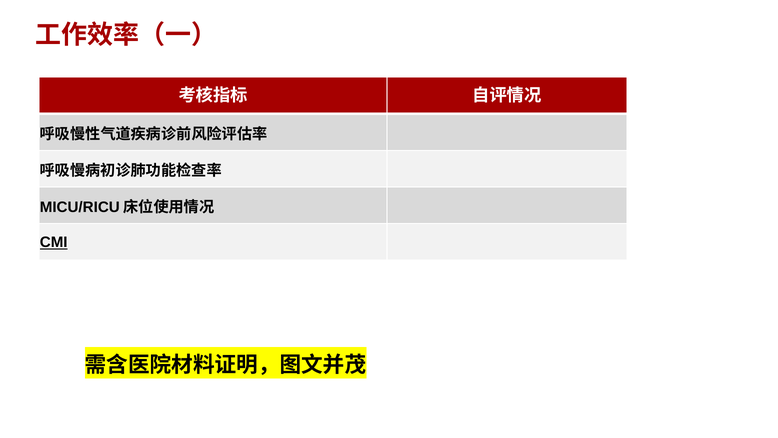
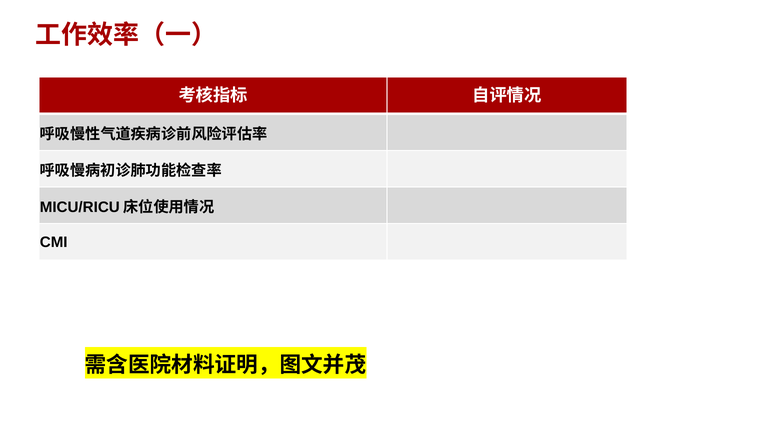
CMI underline: present -> none
